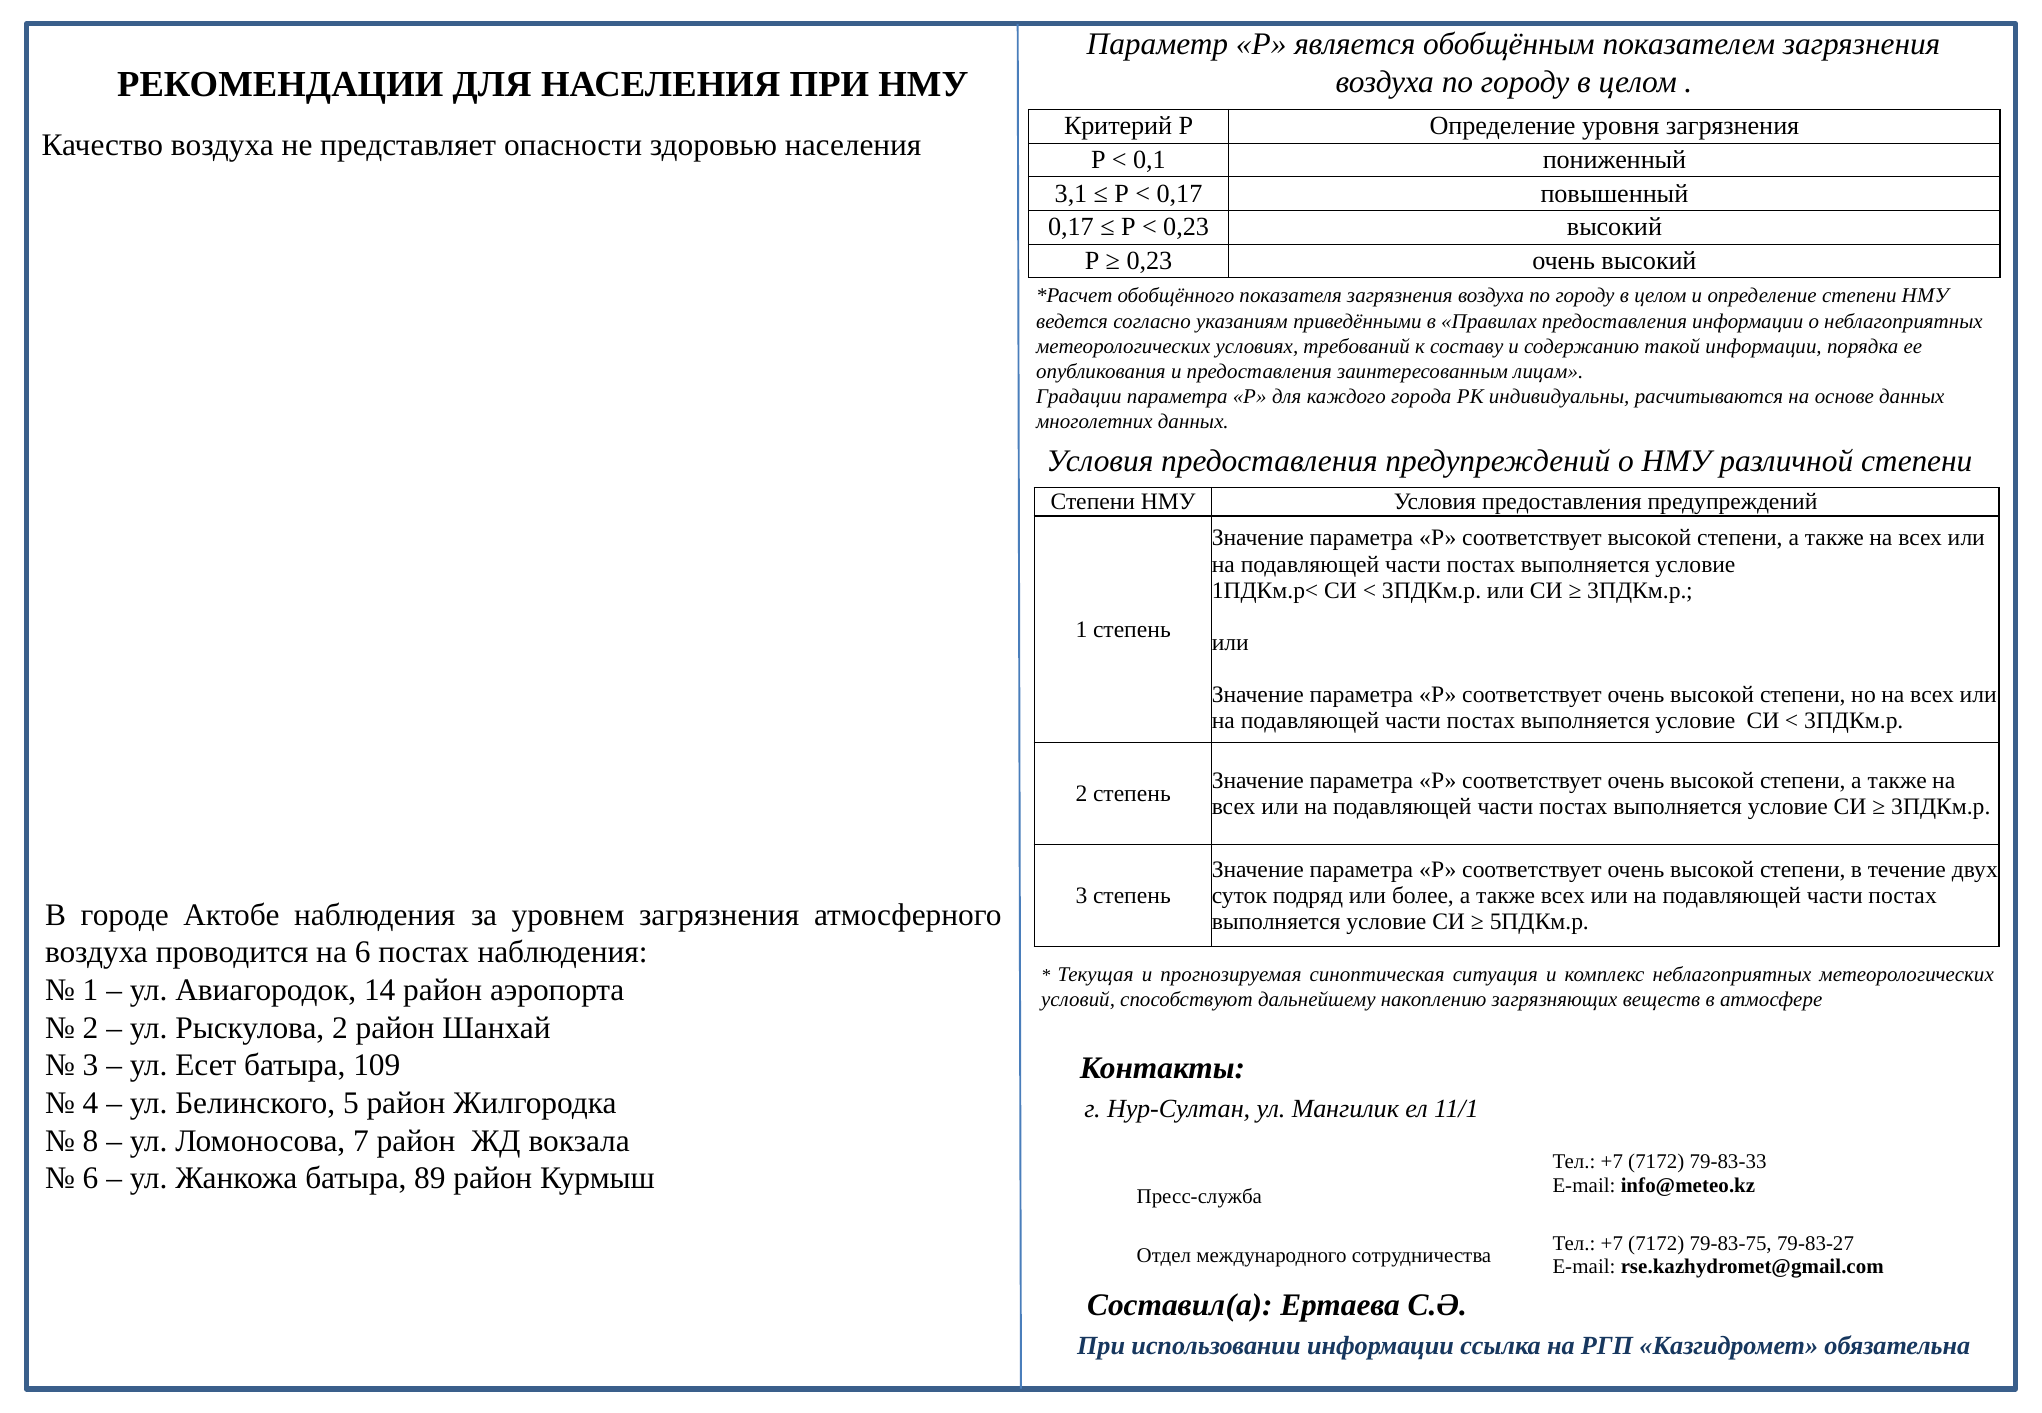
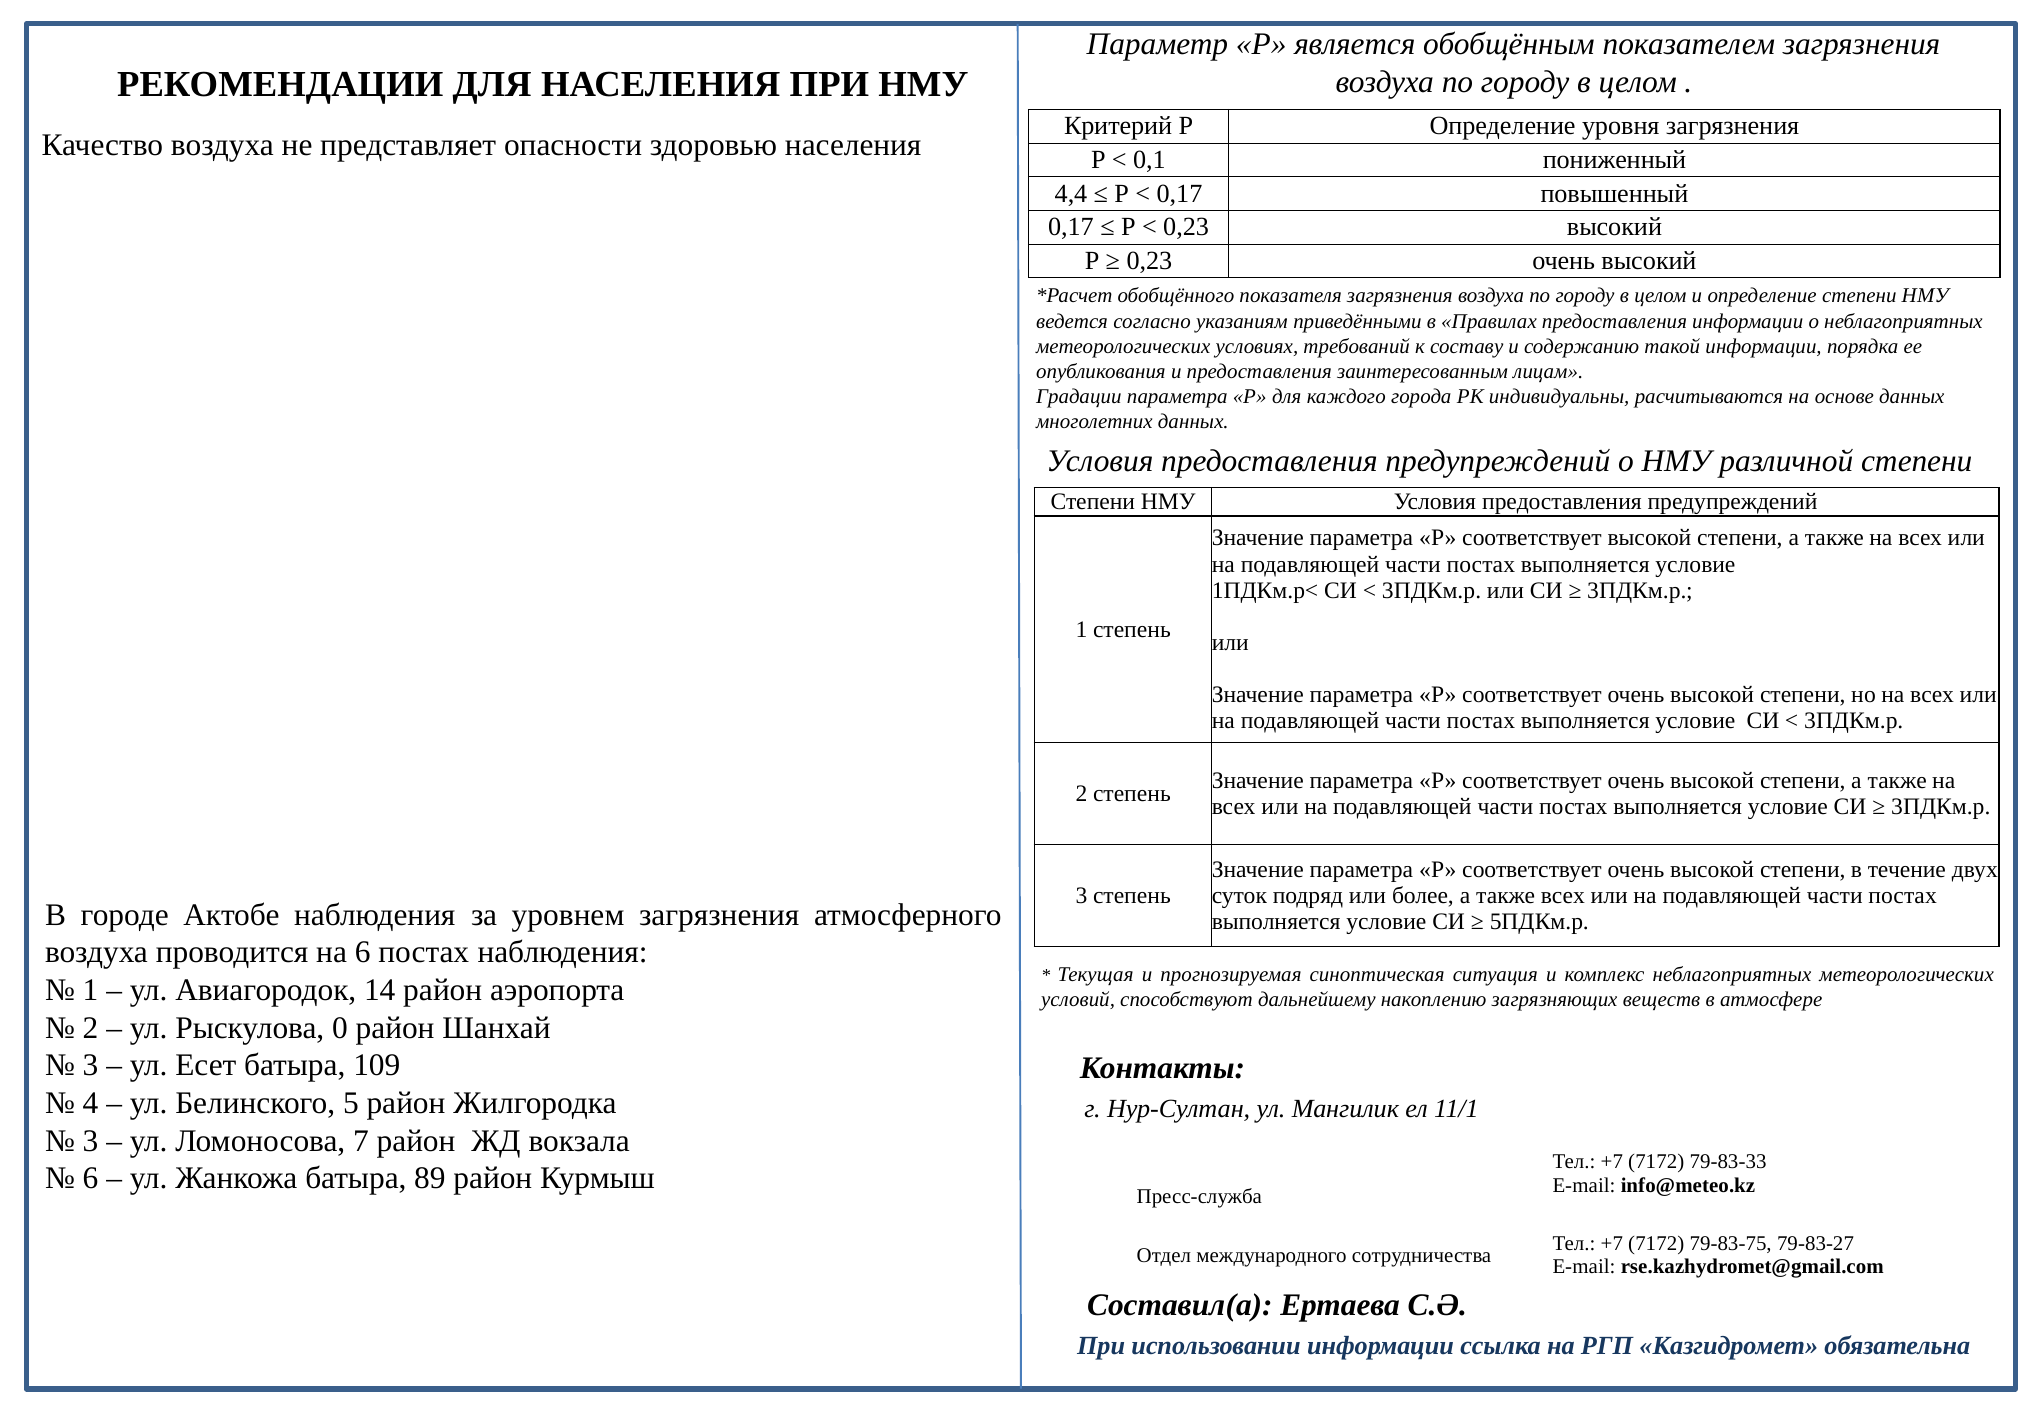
3,1: 3,1 -> 4,4
Рыскулова 2: 2 -> 0
8 at (91, 1141): 8 -> 3
